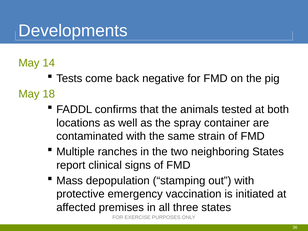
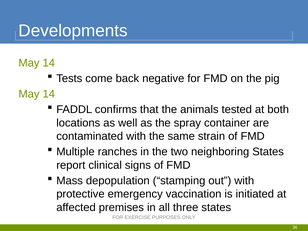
18 at (49, 94): 18 -> 14
